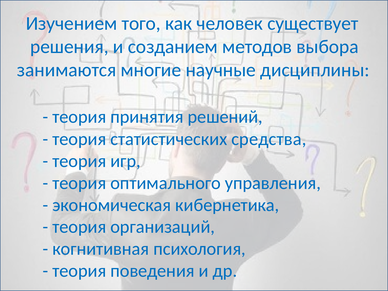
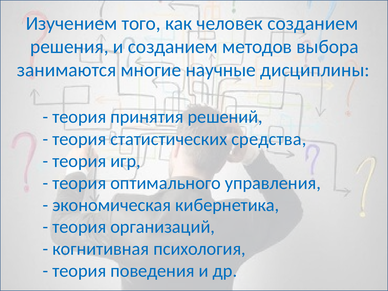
человек существует: существует -> созданием
